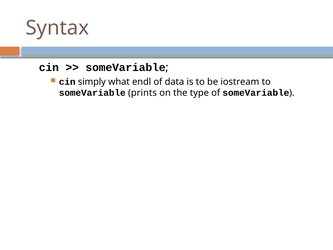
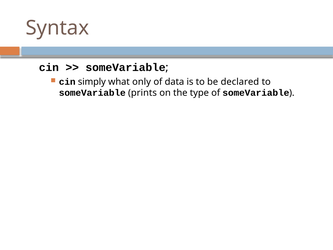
endl: endl -> only
iostream: iostream -> declared
